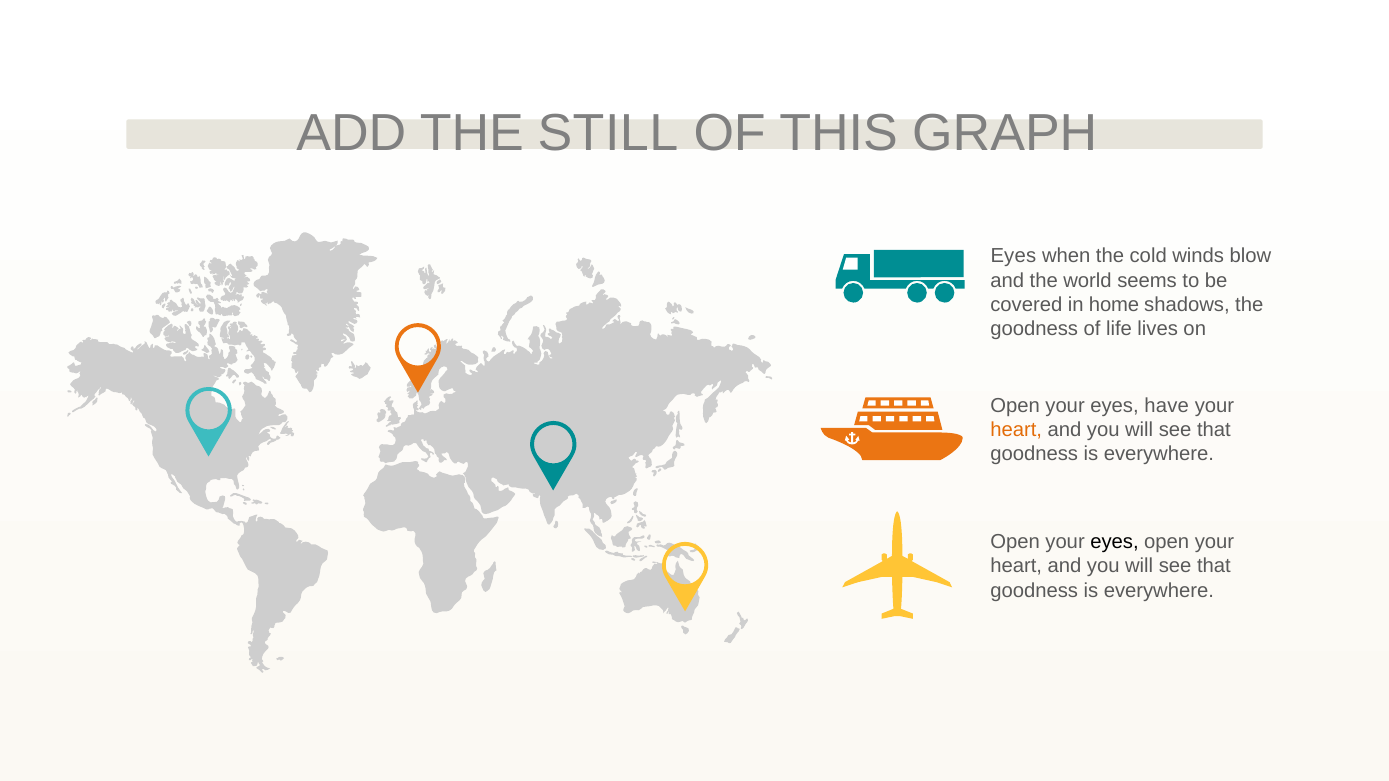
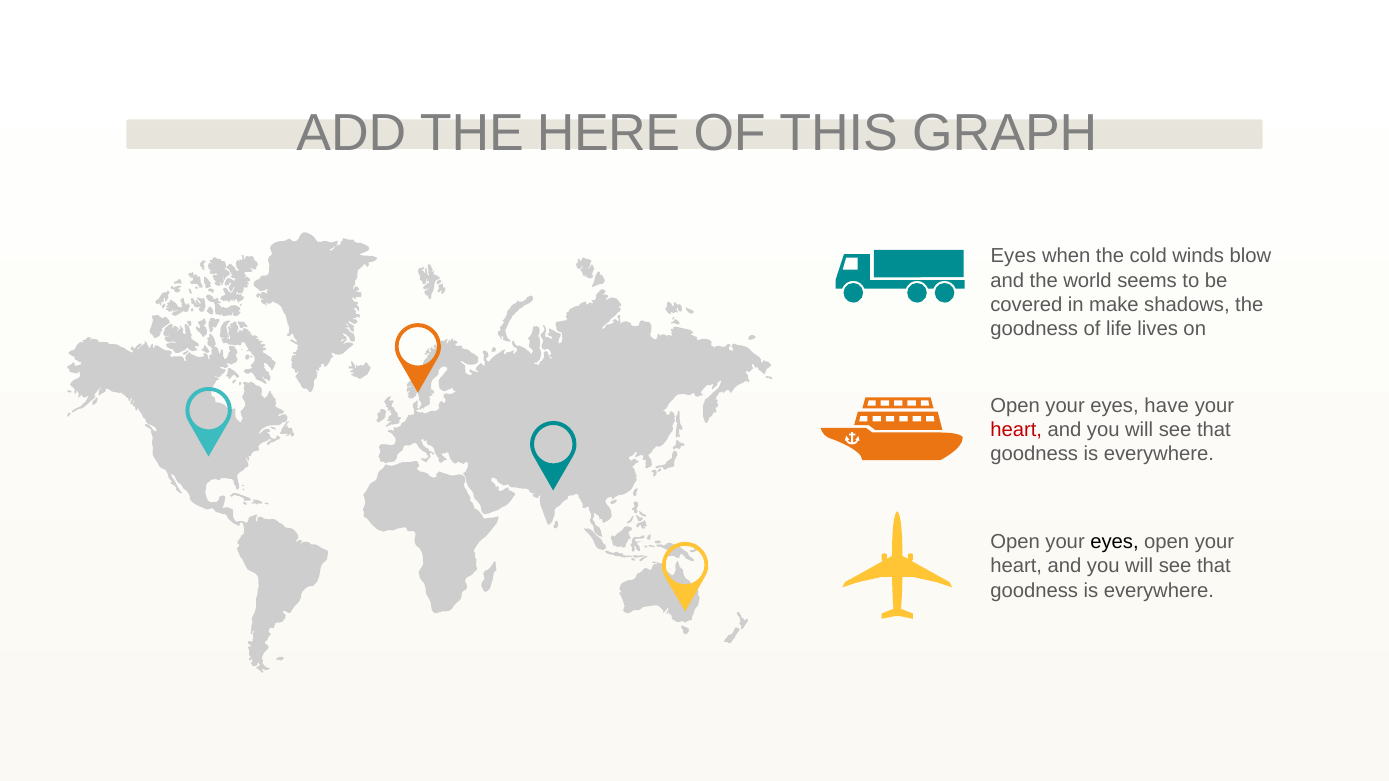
STILL: STILL -> HERE
home: home -> make
heart at (1016, 430) colour: orange -> red
